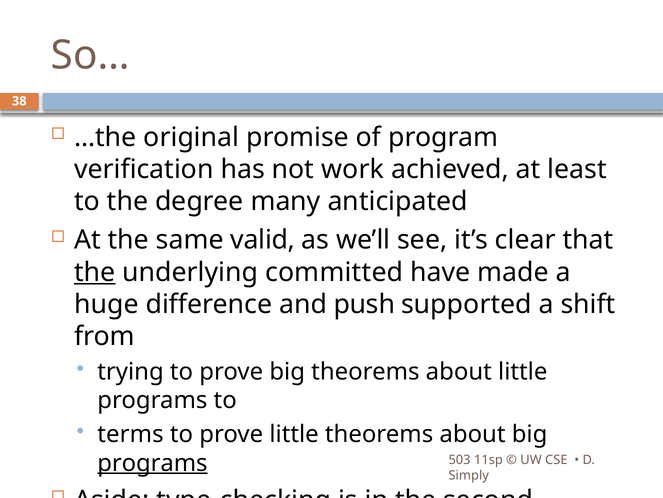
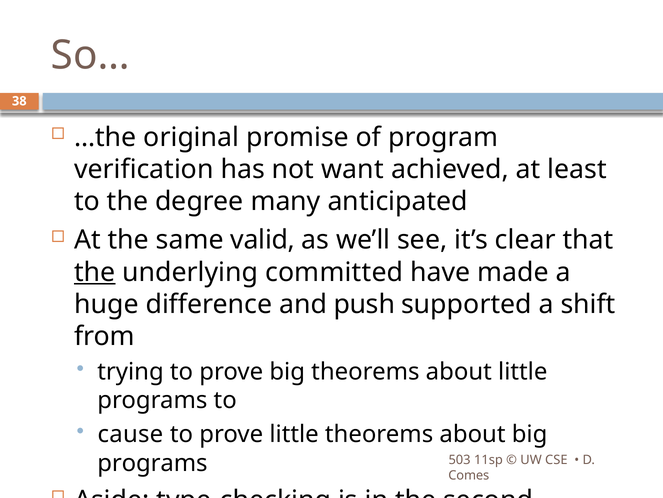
work: work -> want
terms: terms -> cause
programs at (152, 462) underline: present -> none
Simply: Simply -> Comes
